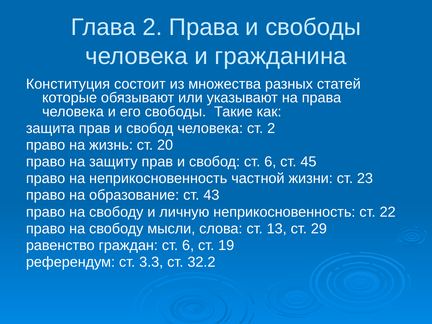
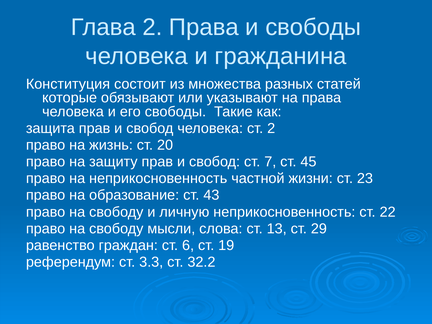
свобод ст 6: 6 -> 7
